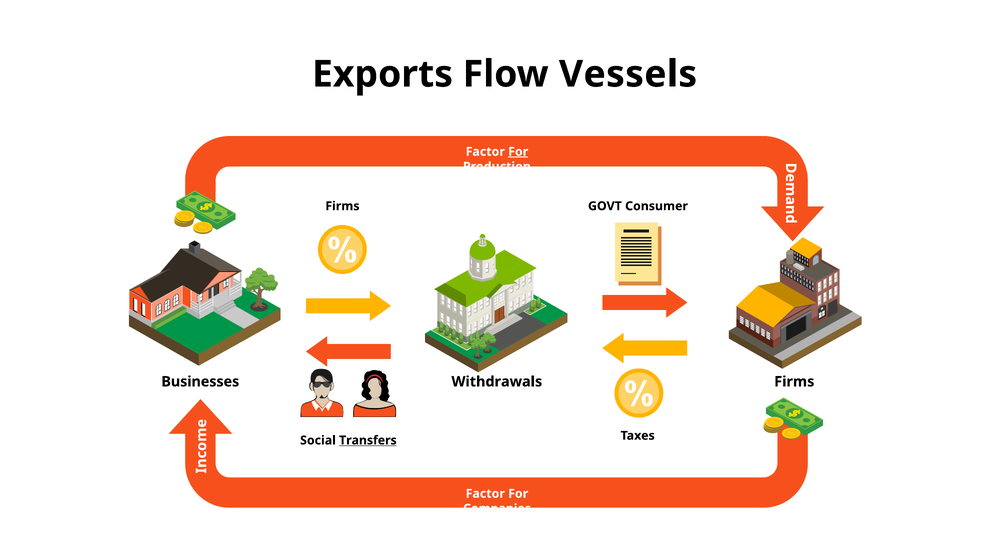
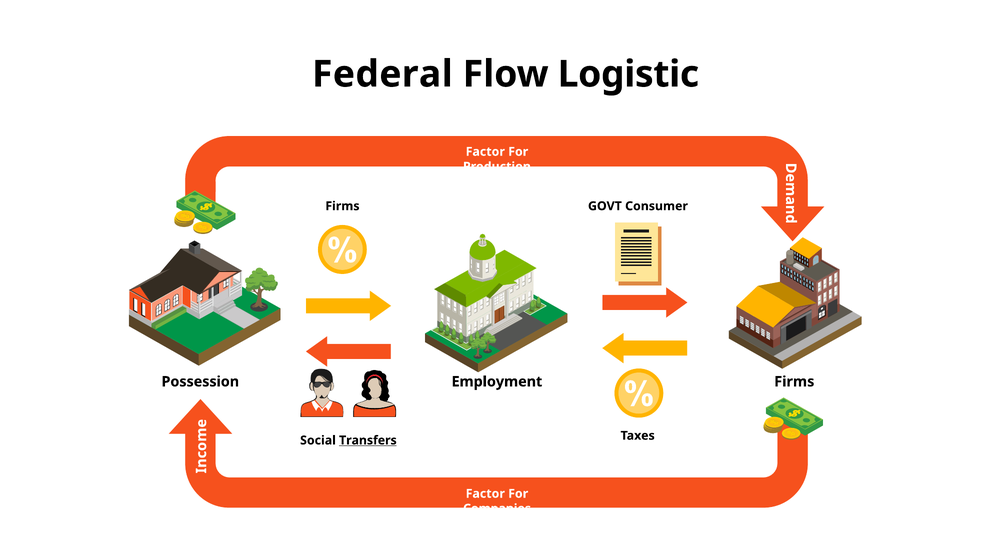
Exports: Exports -> Federal
Vessels: Vessels -> Logistic
For at (518, 152) underline: present -> none
Businesses: Businesses -> Possession
Withdrawals: Withdrawals -> Employment
